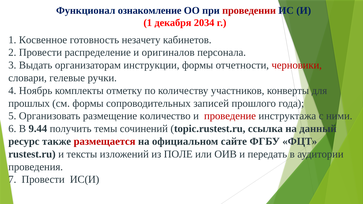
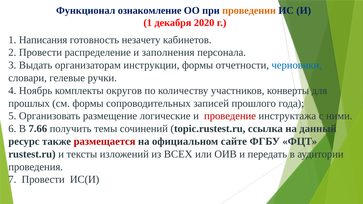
проведении colour: red -> orange
2034: 2034 -> 2020
Косвенное: Косвенное -> Написания
оригиналов: оригиналов -> заполнения
черновики colour: red -> blue
отметку: отметку -> округов
количество: количество -> логические
9.44: 9.44 -> 7.66
ПОЛЕ: ПОЛЕ -> ВСЕХ
